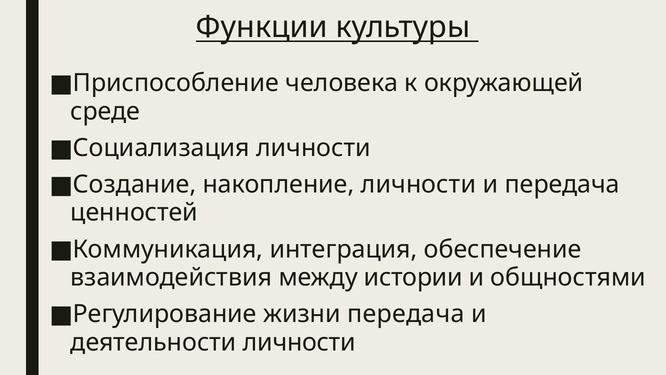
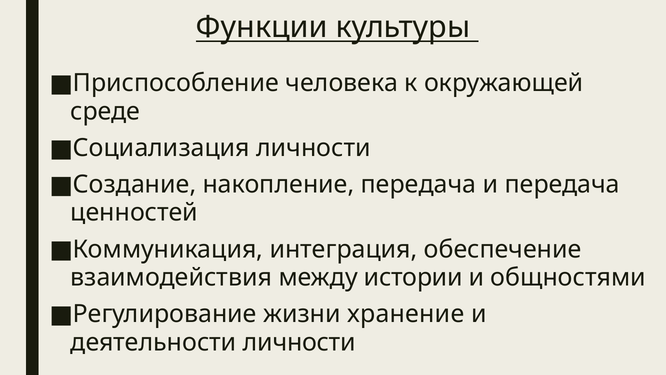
накопление личности: личности -> передача
жизни передача: передача -> хранение
